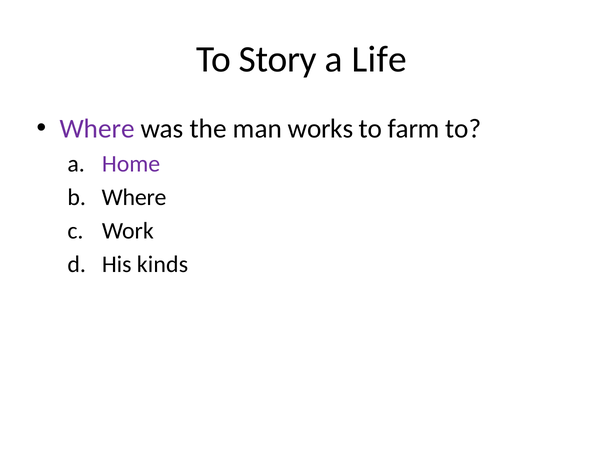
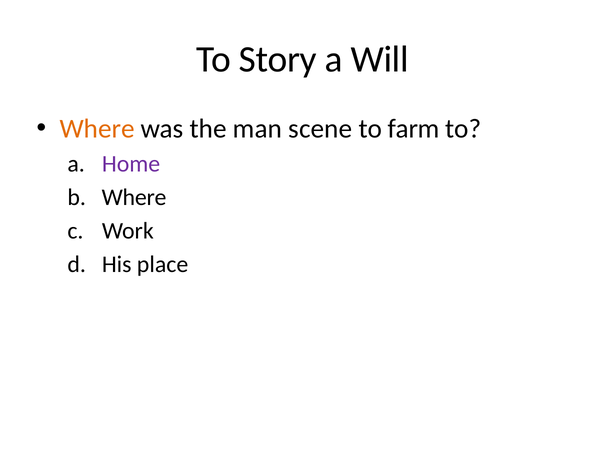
Life: Life -> Will
Where at (97, 129) colour: purple -> orange
works: works -> scene
kinds: kinds -> place
